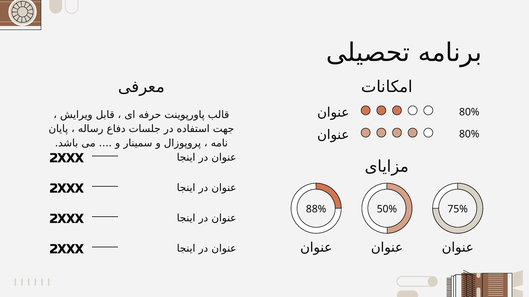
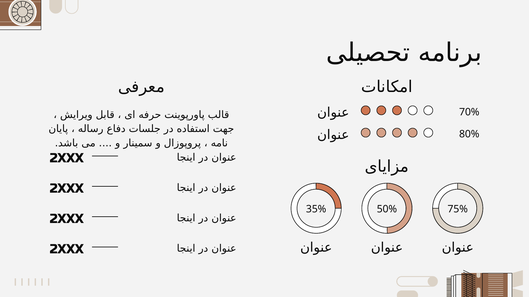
80% at (469, 112): 80% -> 70%
88%: 88% -> 35%
